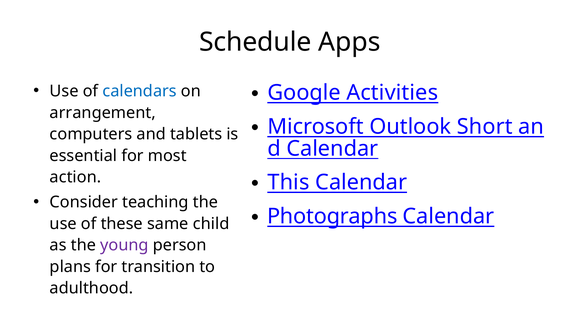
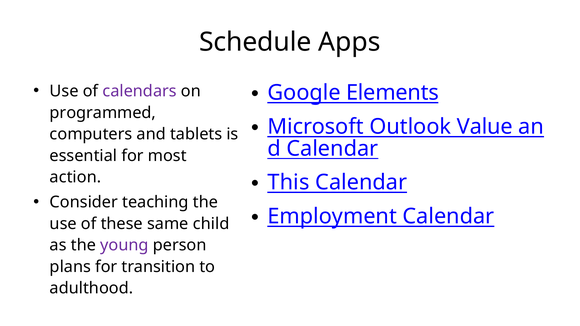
calendars colour: blue -> purple
Activities: Activities -> Elements
arrangement: arrangement -> programmed
Short: Short -> Value
Photographs: Photographs -> Employment
